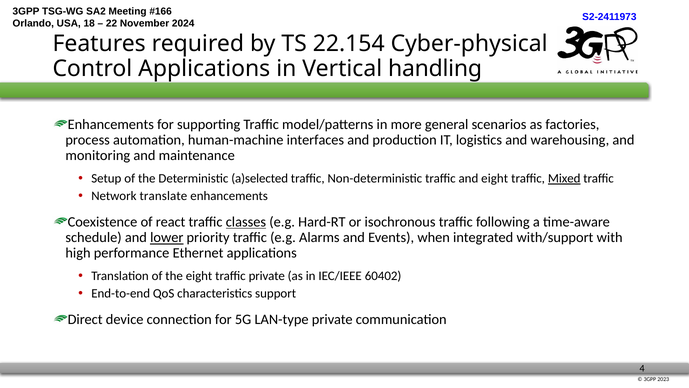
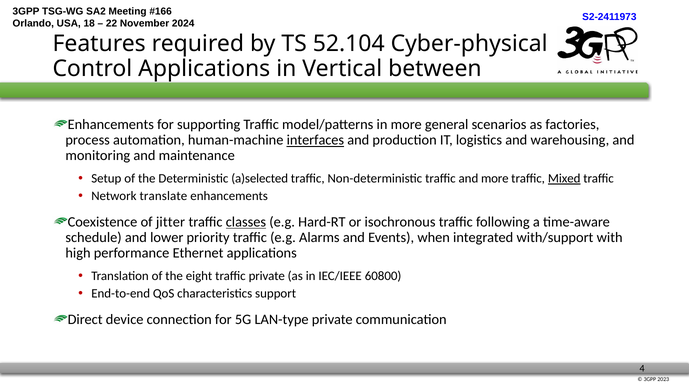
22.154: 22.154 -> 52.104
handling: handling -> between
interfaces underline: none -> present
and eight: eight -> more
react: react -> jitter
lower underline: present -> none
60402: 60402 -> 60800
